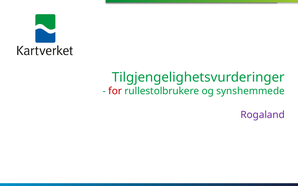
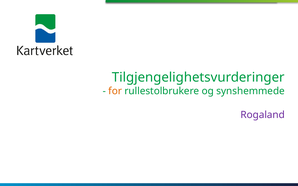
for colour: red -> orange
